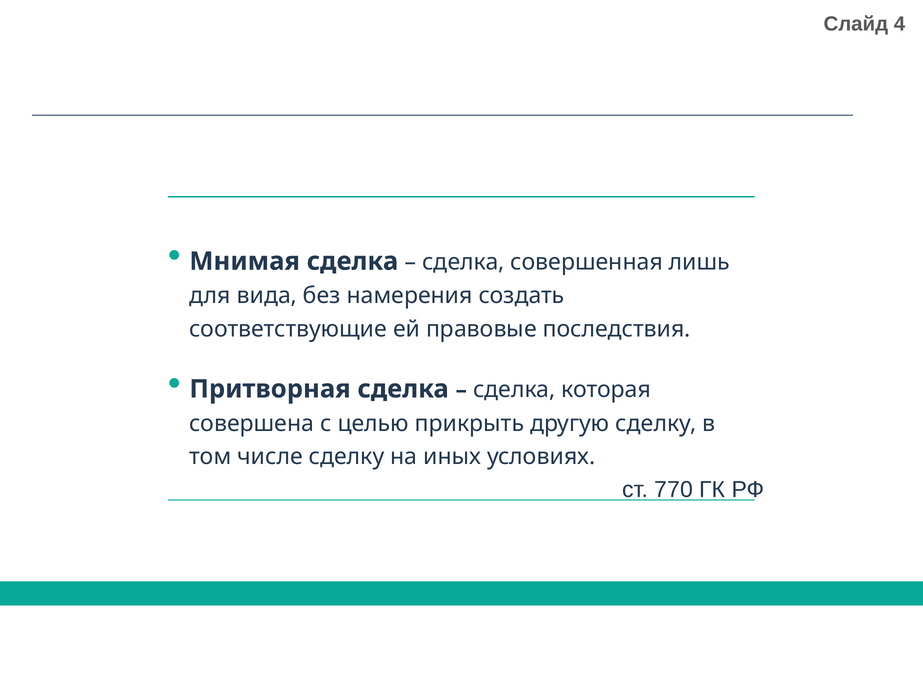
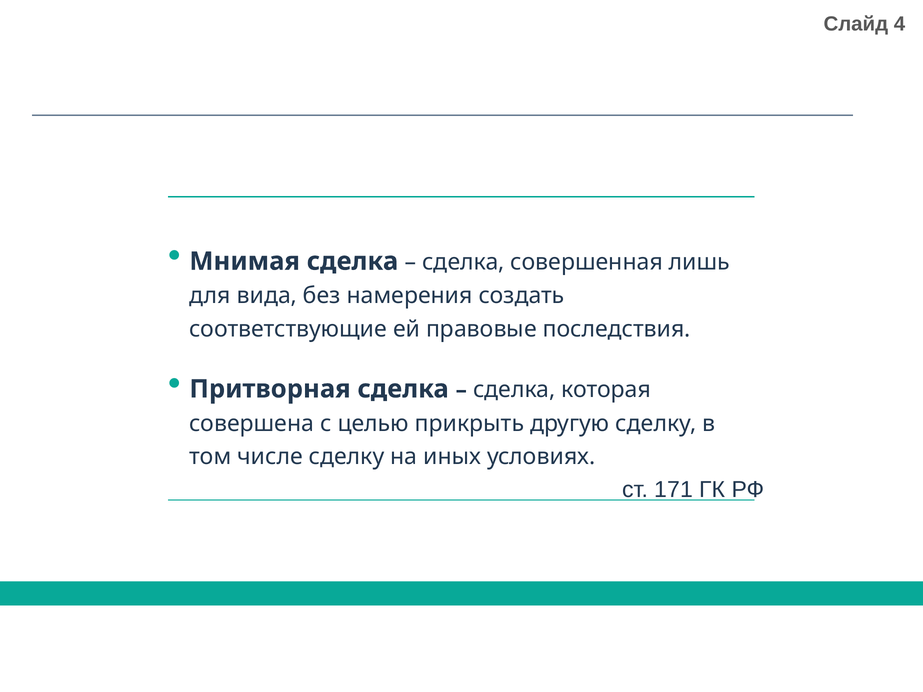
770: 770 -> 171
